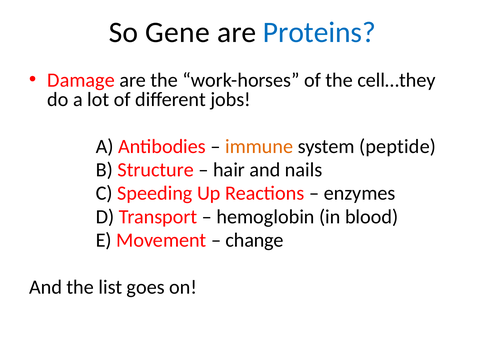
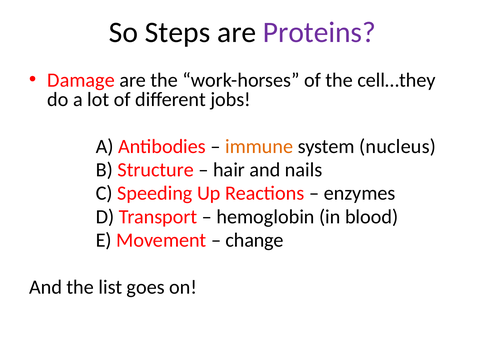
Gene: Gene -> Steps
Proteins colour: blue -> purple
peptide: peptide -> nucleus
